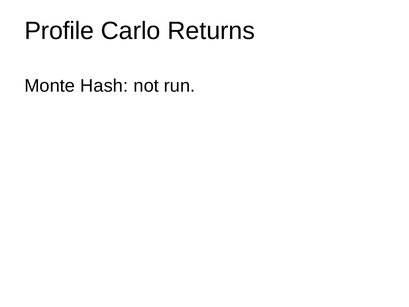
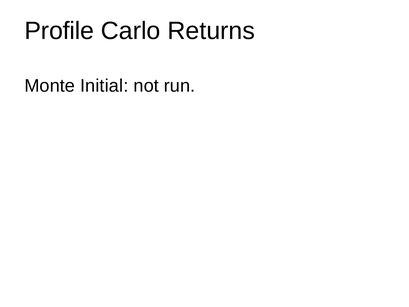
Hash: Hash -> Initial
